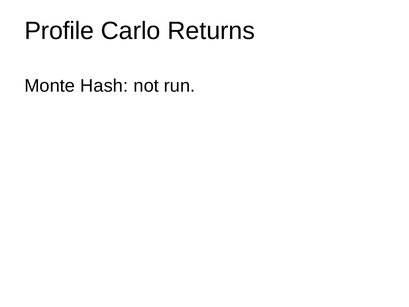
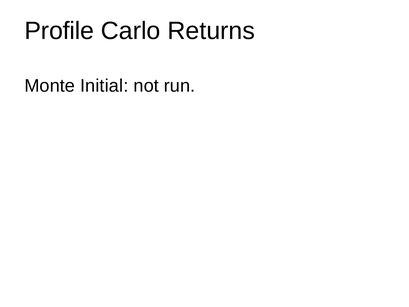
Hash: Hash -> Initial
